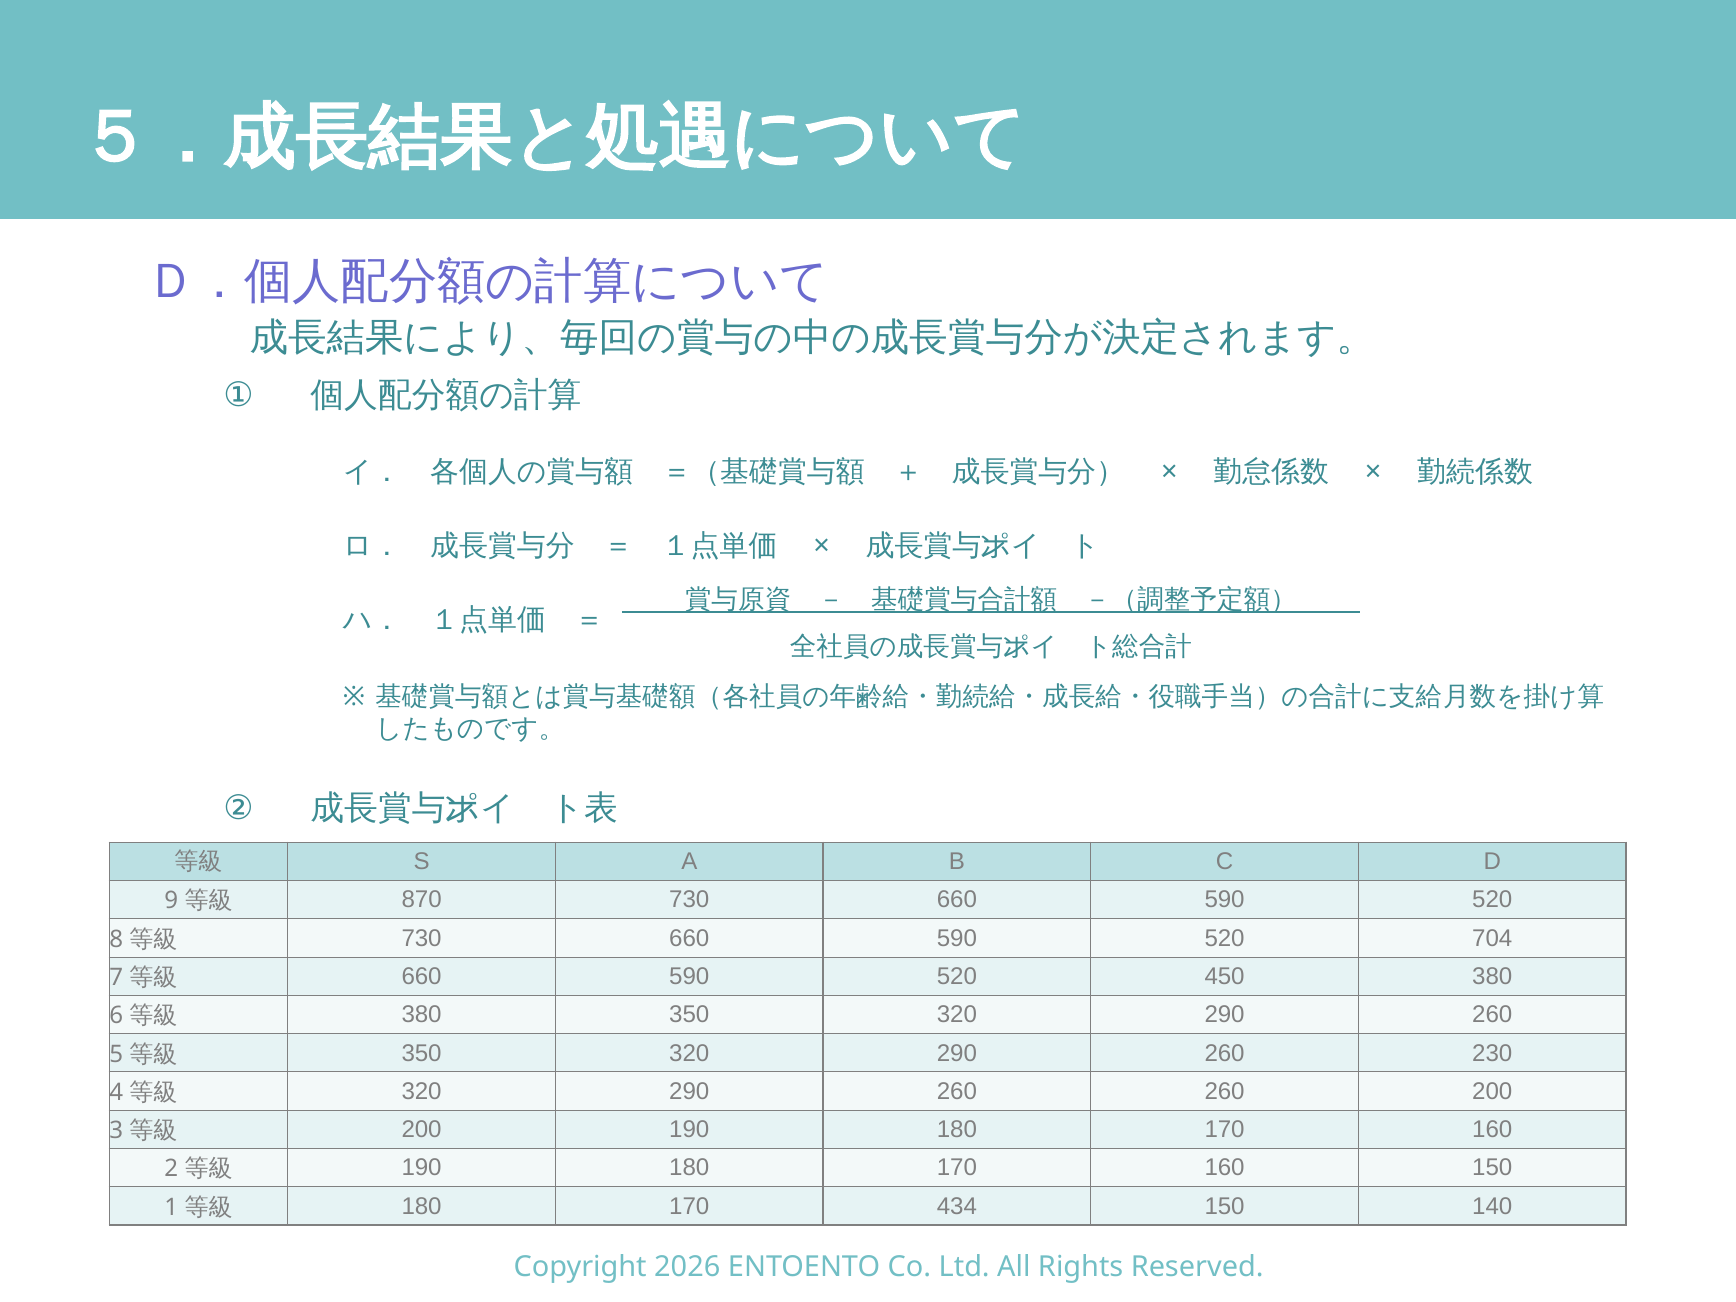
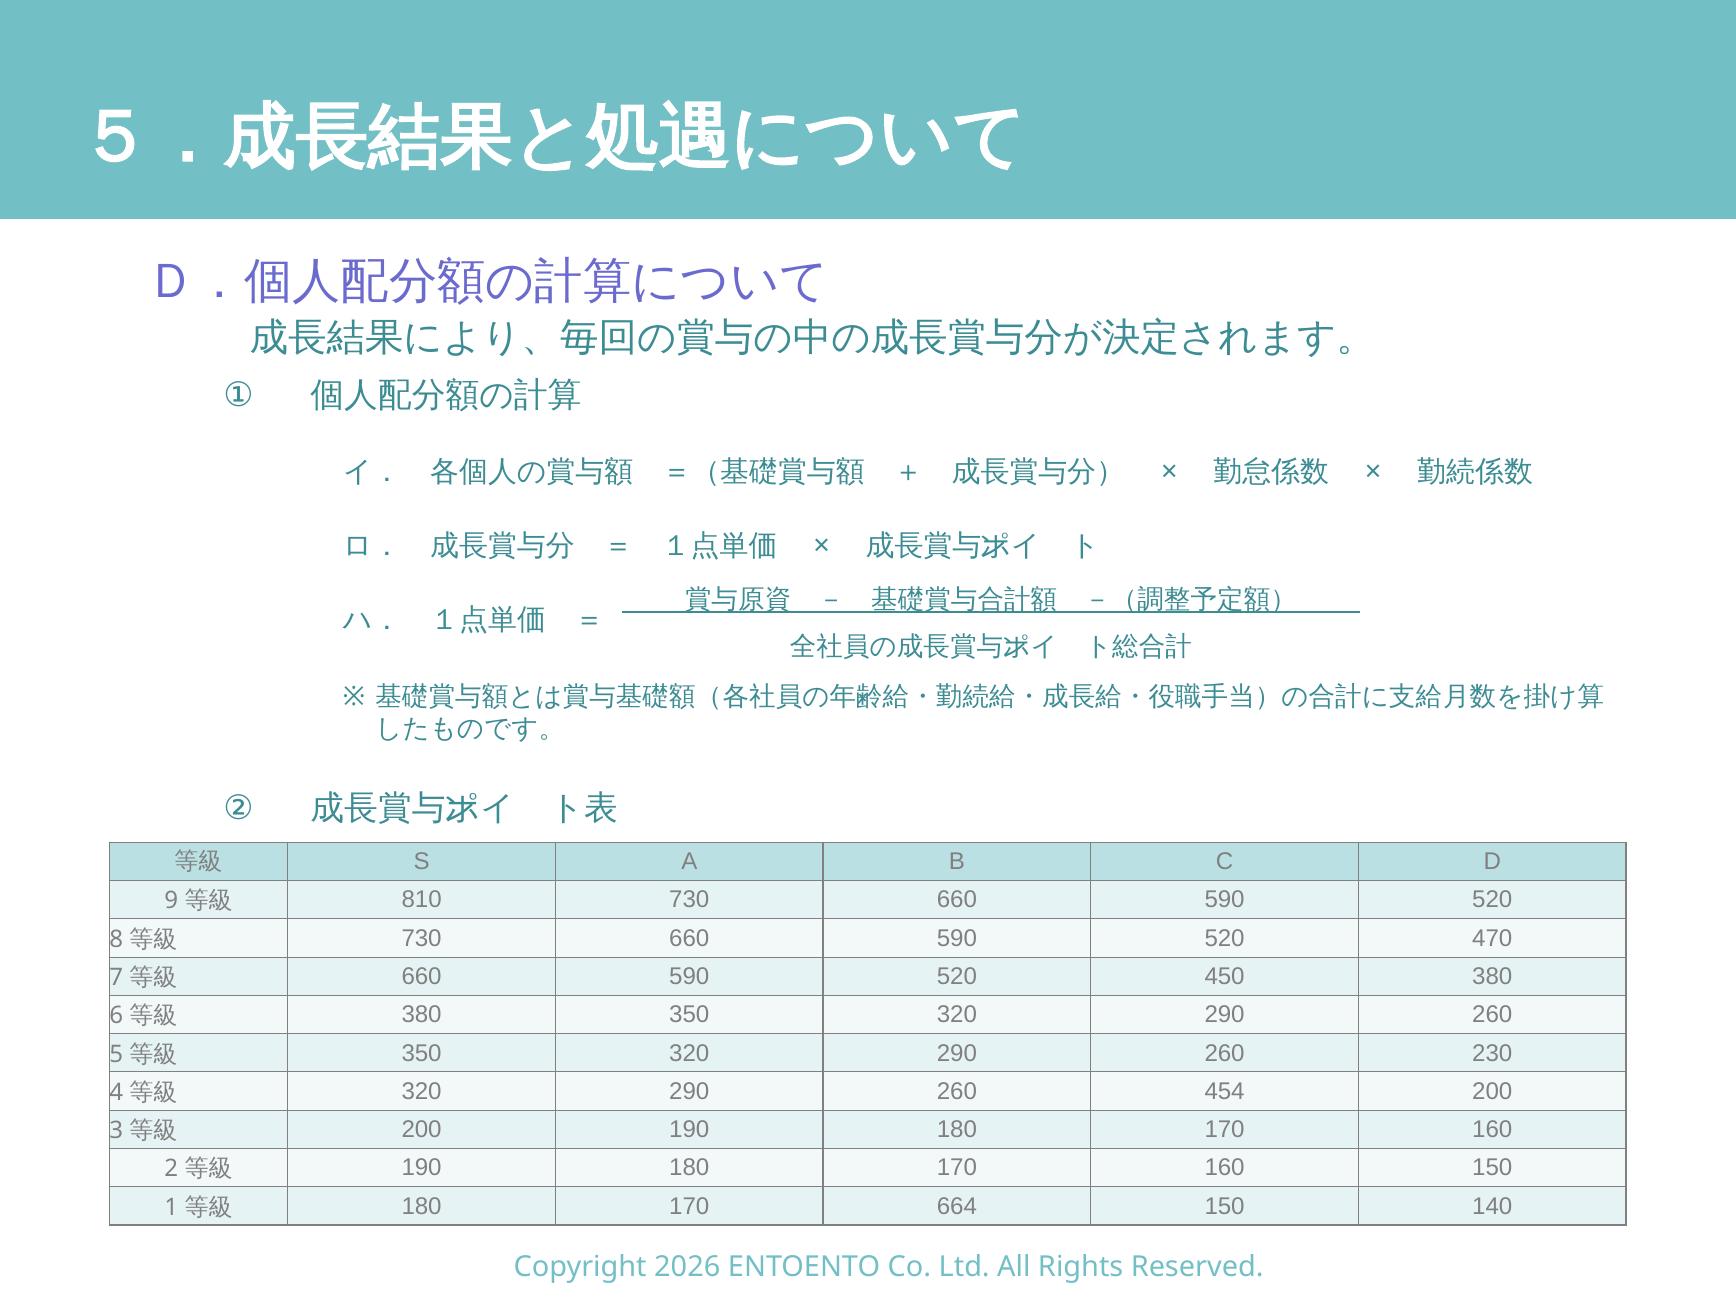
870: 870 -> 810
704: 704 -> 470
260 260: 260 -> 454
434: 434 -> 664
